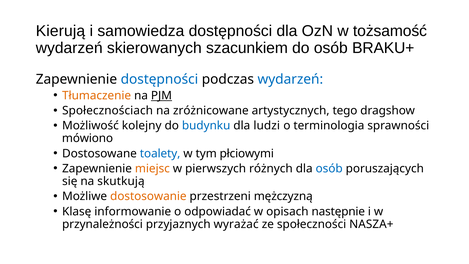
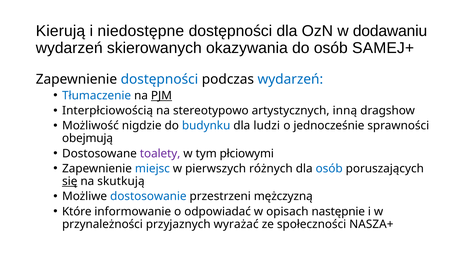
samowiedza: samowiedza -> niedostępne
tożsamość: tożsamość -> dodawaniu
szacunkiem: szacunkiem -> okazywania
BRAKU+: BRAKU+ -> SAMEJ+
Tłumaczenie colour: orange -> blue
Społecznościach: Społecznościach -> Interpłciowością
zróżnicowane: zróżnicowane -> stereotypowo
tego: tego -> inną
kolejny: kolejny -> nigdzie
terminologia: terminologia -> jednocześnie
mówiono: mówiono -> obejmują
toalety colour: blue -> purple
miejsc colour: orange -> blue
się underline: none -> present
dostosowanie colour: orange -> blue
Klasę: Klasę -> Które
